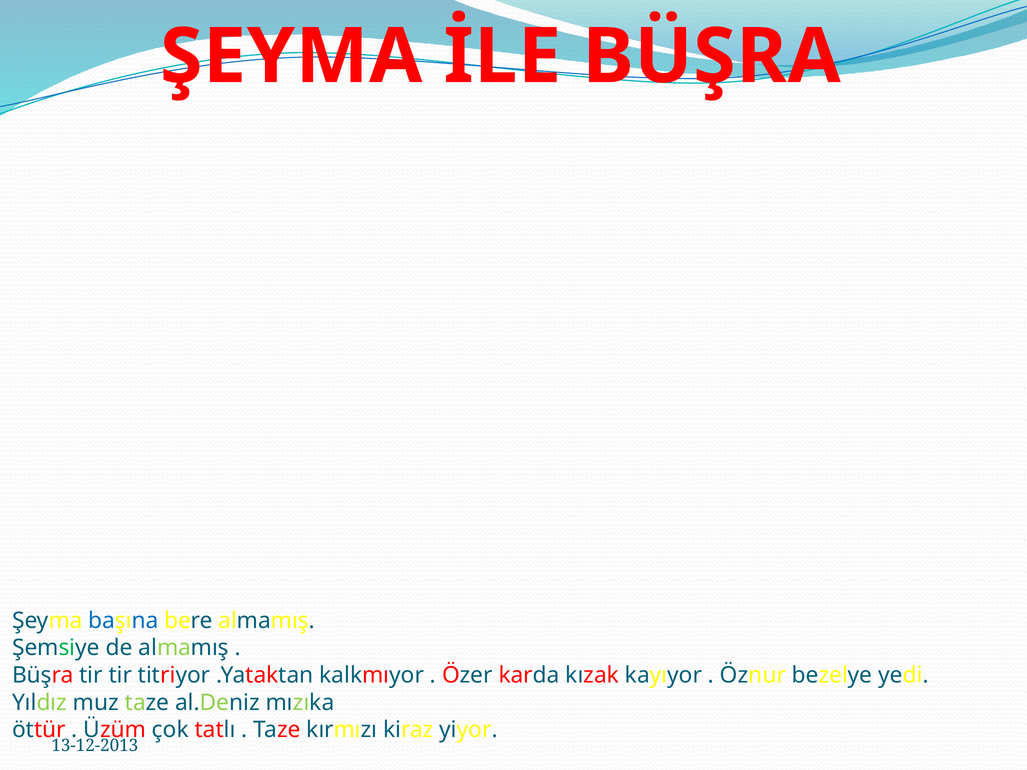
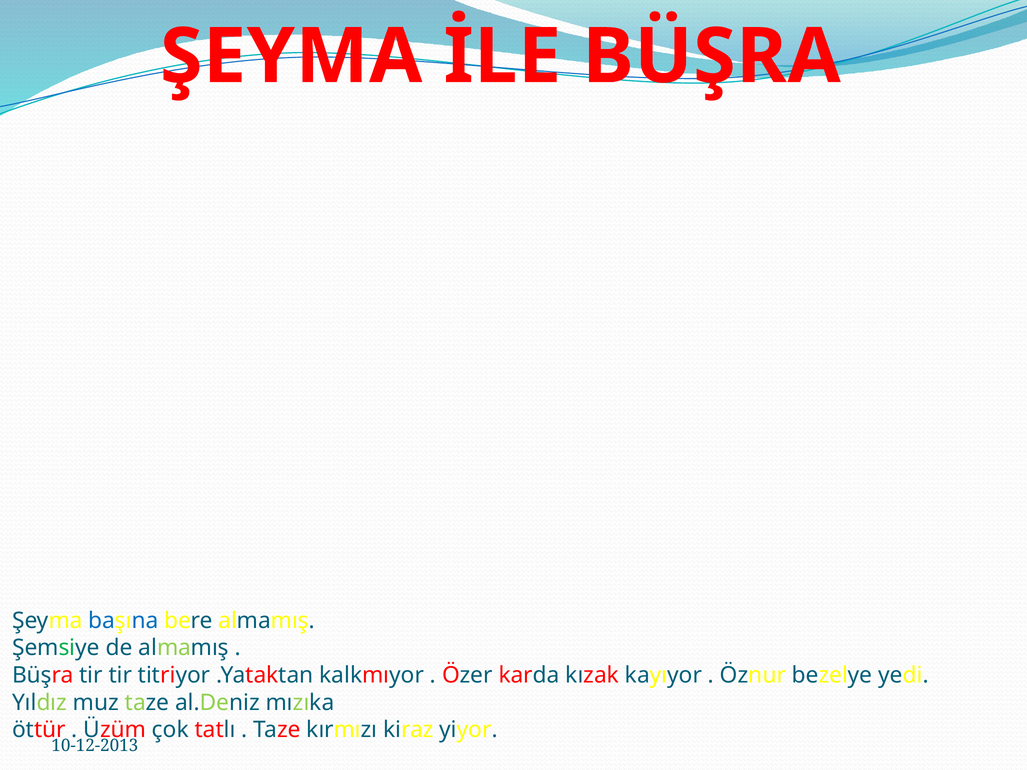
13-12-2013: 13-12-2013 -> 10-12-2013
